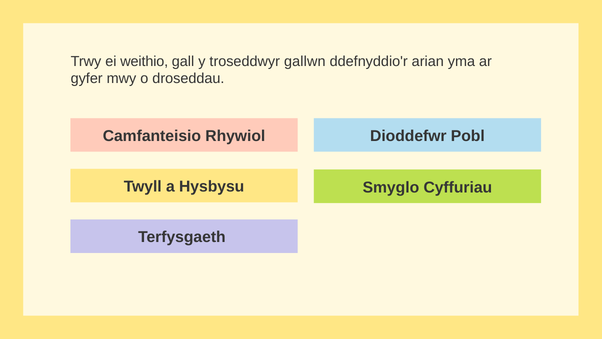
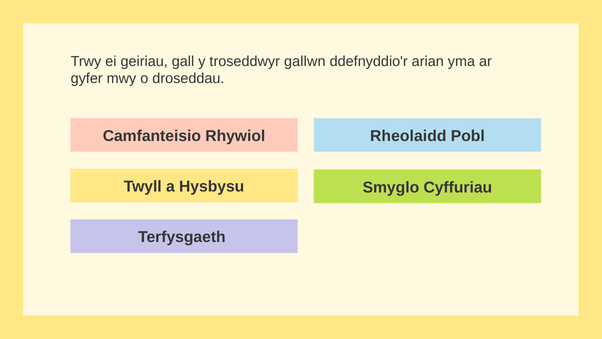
weithio: weithio -> geiriau
Dioddefwr: Dioddefwr -> Rheolaidd
